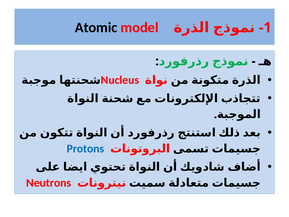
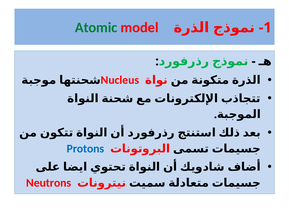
Atomic colour: black -> green
